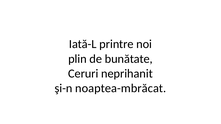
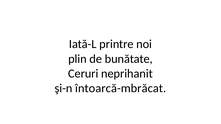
noaptea-mbrăcat: noaptea-mbrăcat -> întoarcă-mbrăcat
